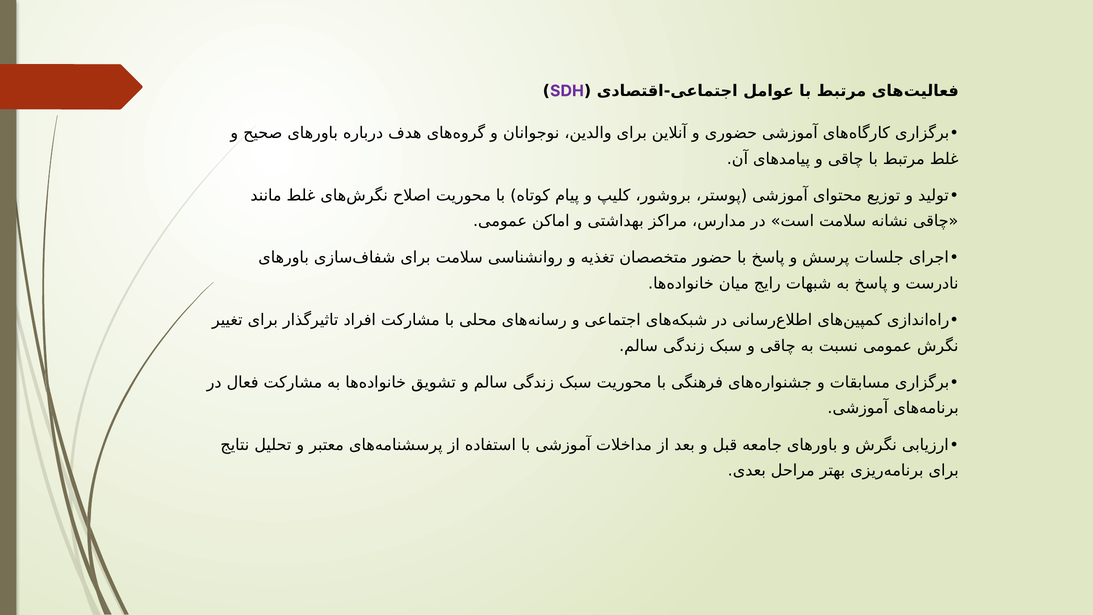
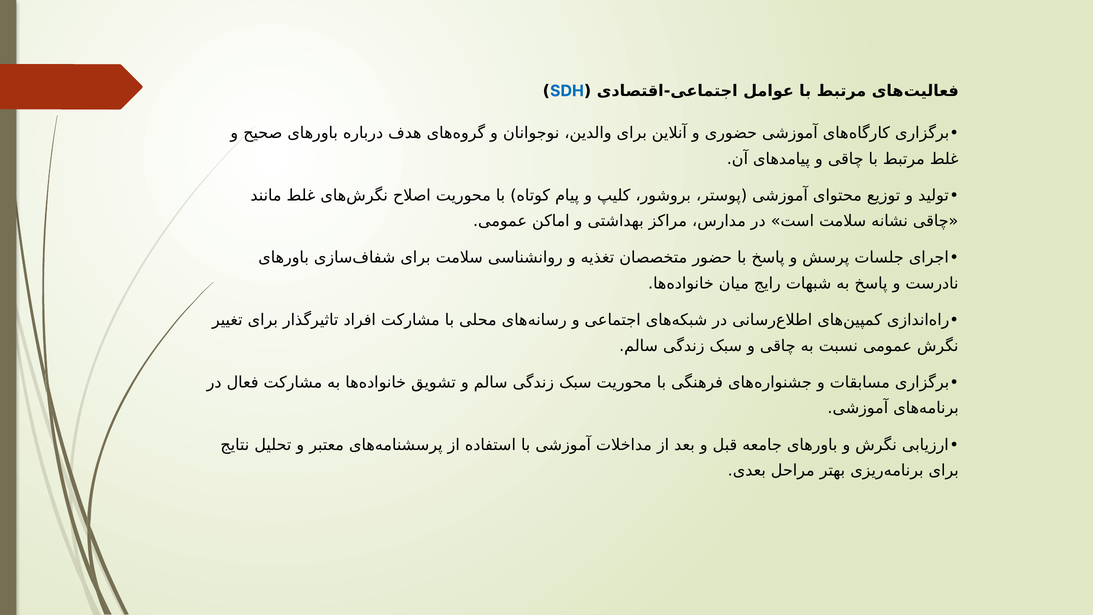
SDH colour: purple -> blue
